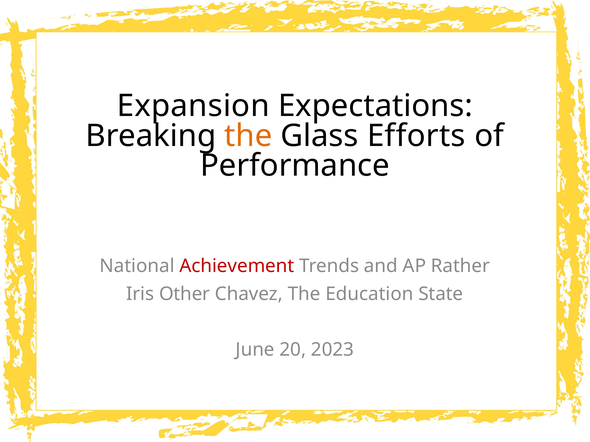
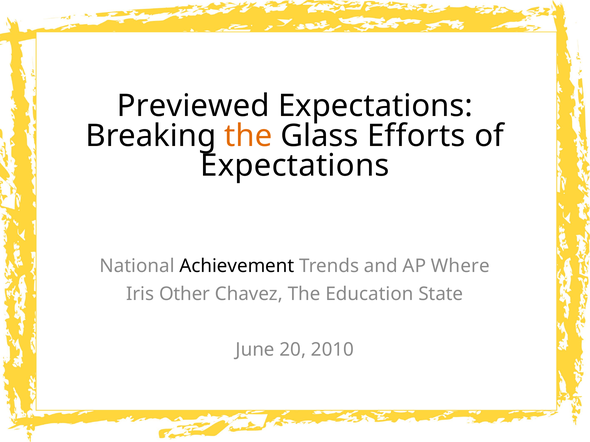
Expansion: Expansion -> Previewed
Performance at (295, 166): Performance -> Expectations
Achievement colour: red -> black
Rather: Rather -> Where
2023: 2023 -> 2010
